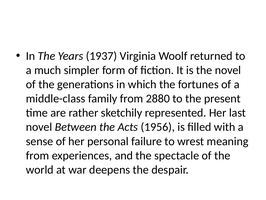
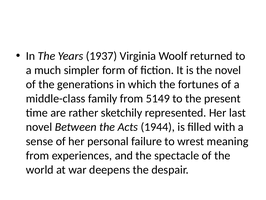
2880: 2880 -> 5149
1956: 1956 -> 1944
